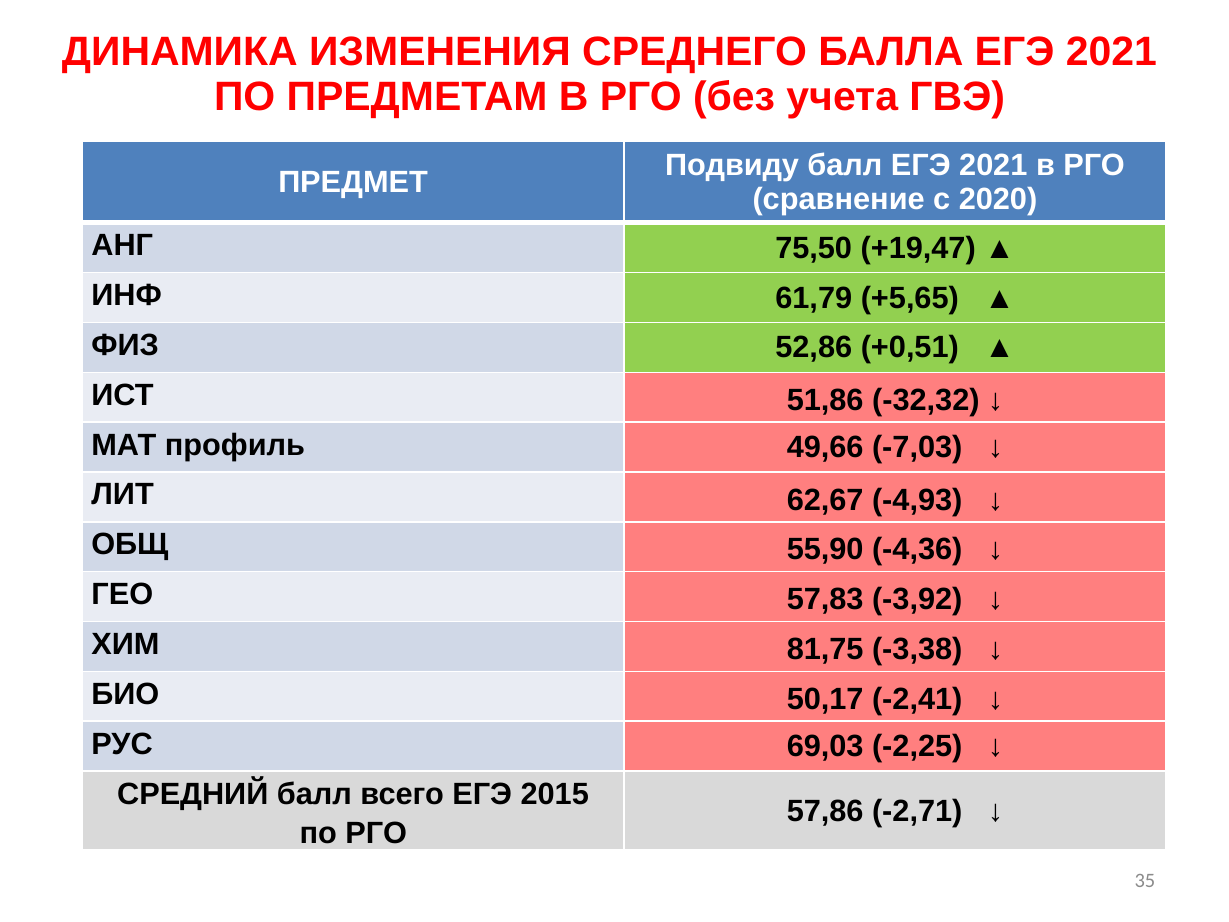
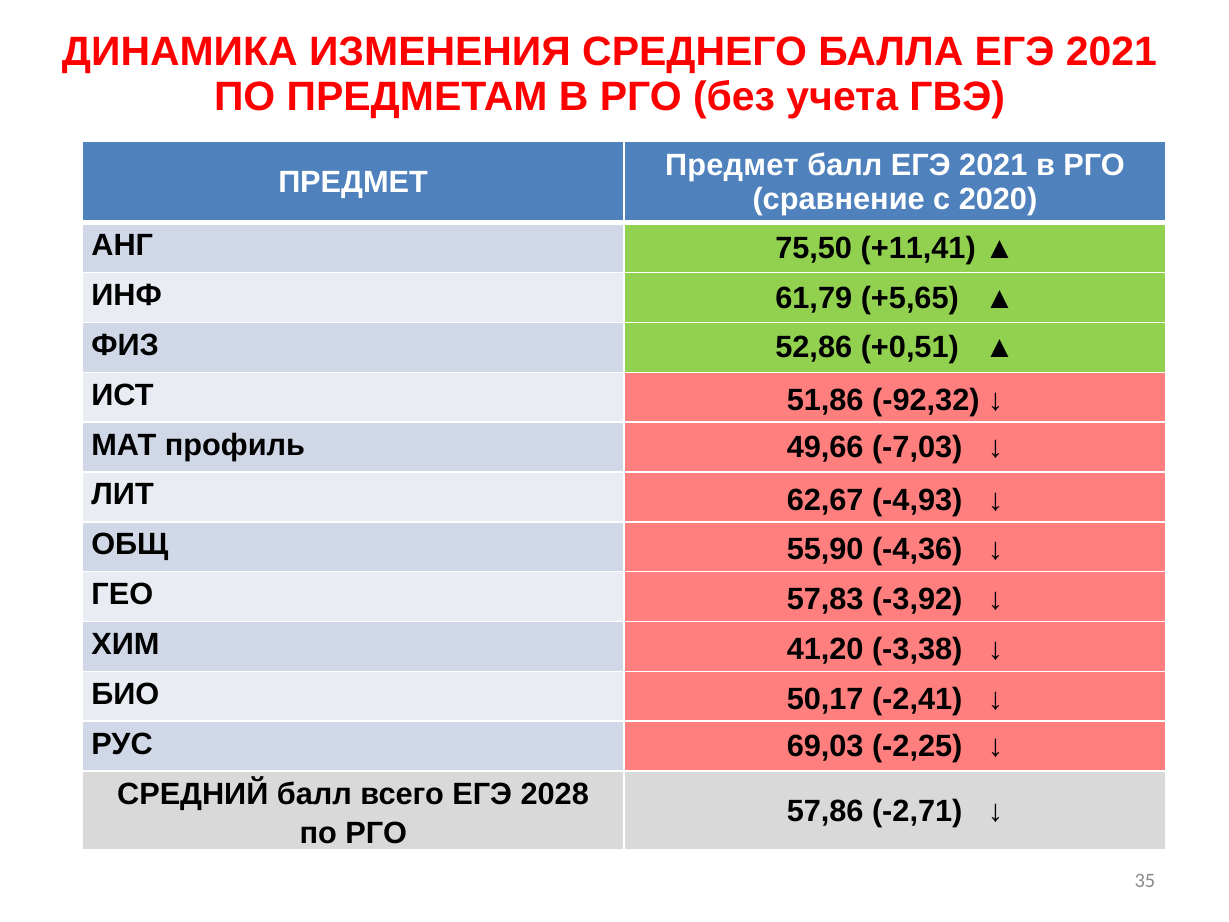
Подвиду at (732, 165): Подвиду -> Предмет
+19,47: +19,47 -> +11,41
-32,32: -32,32 -> -92,32
81,75: 81,75 -> 41,20
2015: 2015 -> 2028
